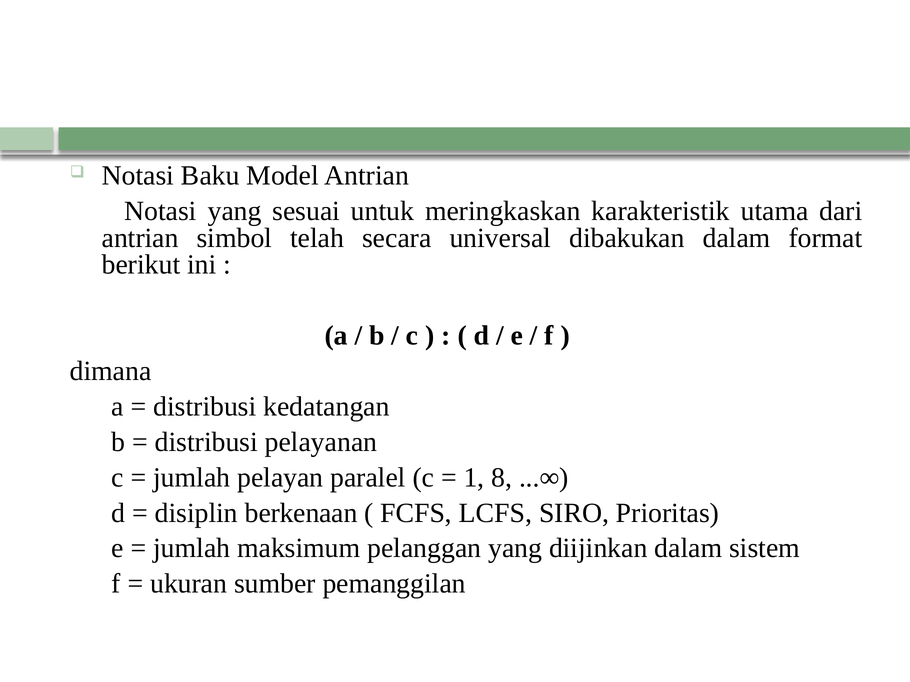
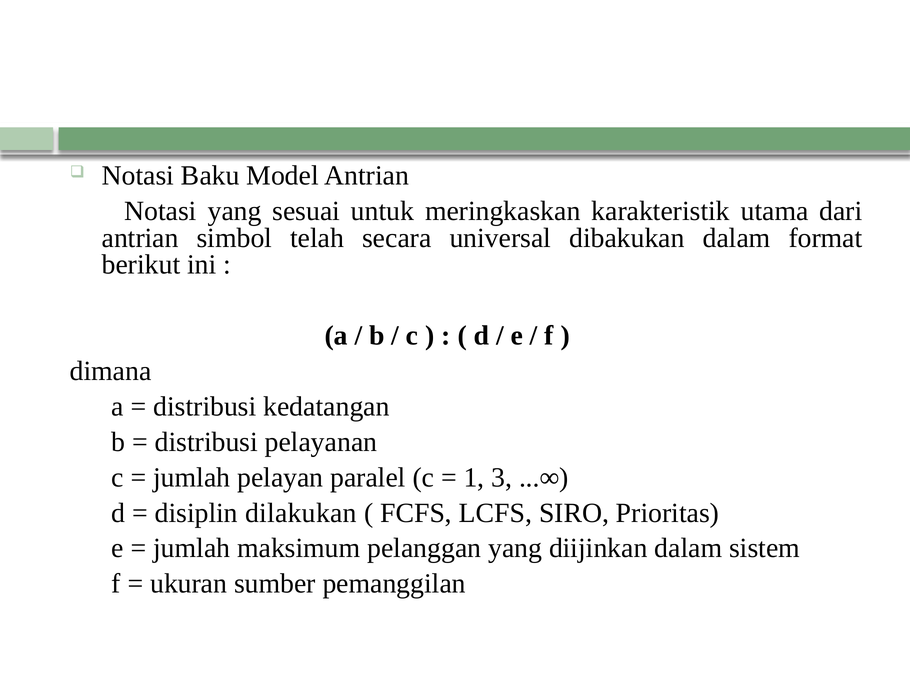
8: 8 -> 3
berkenaan: berkenaan -> dilakukan
